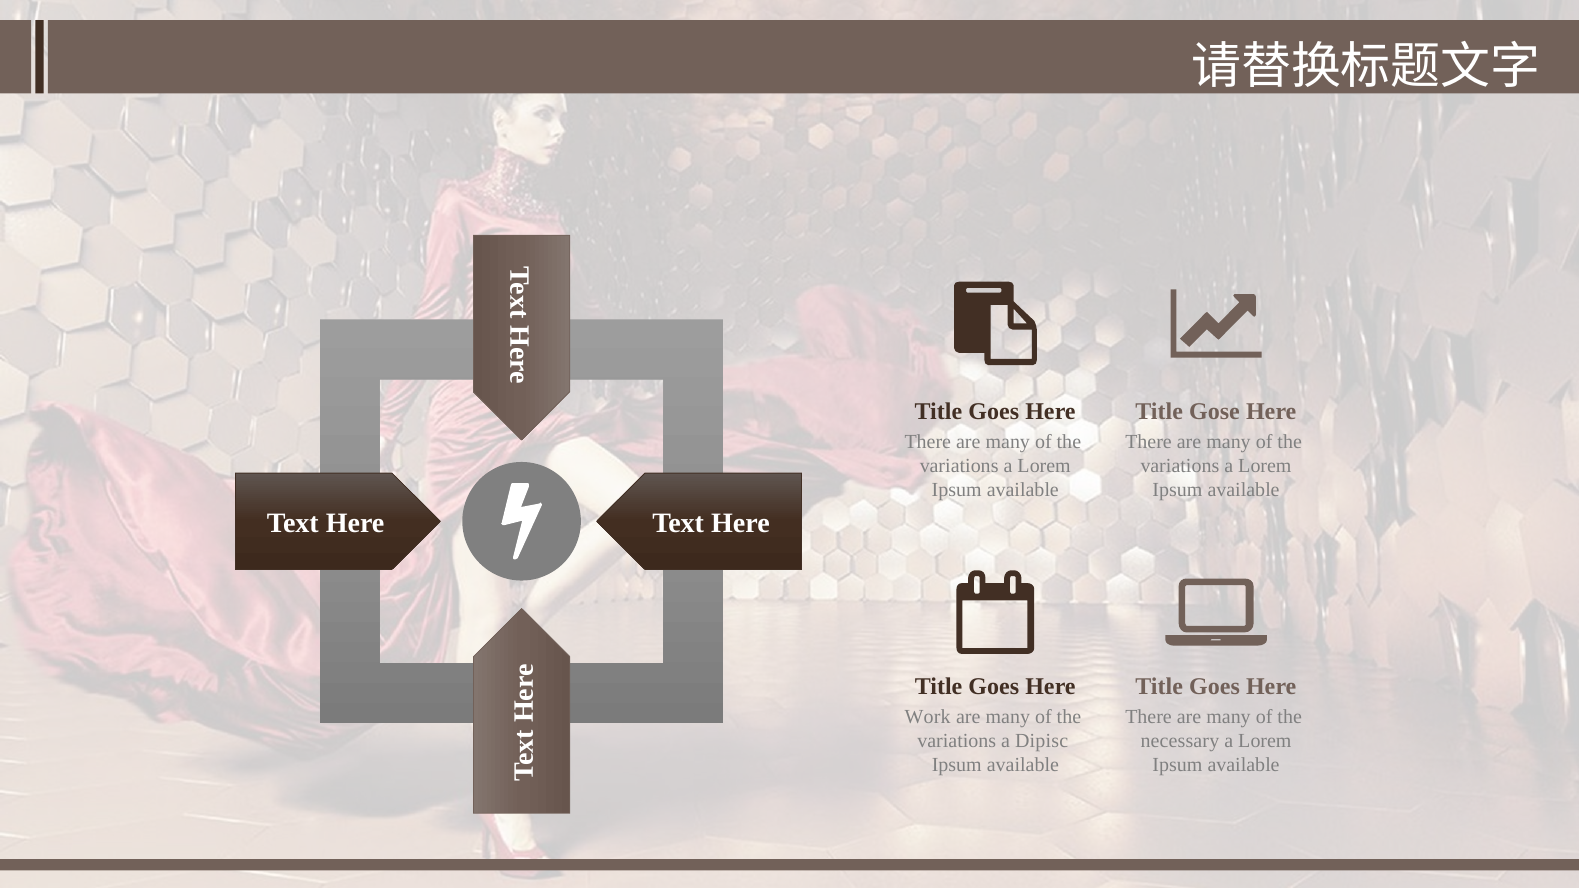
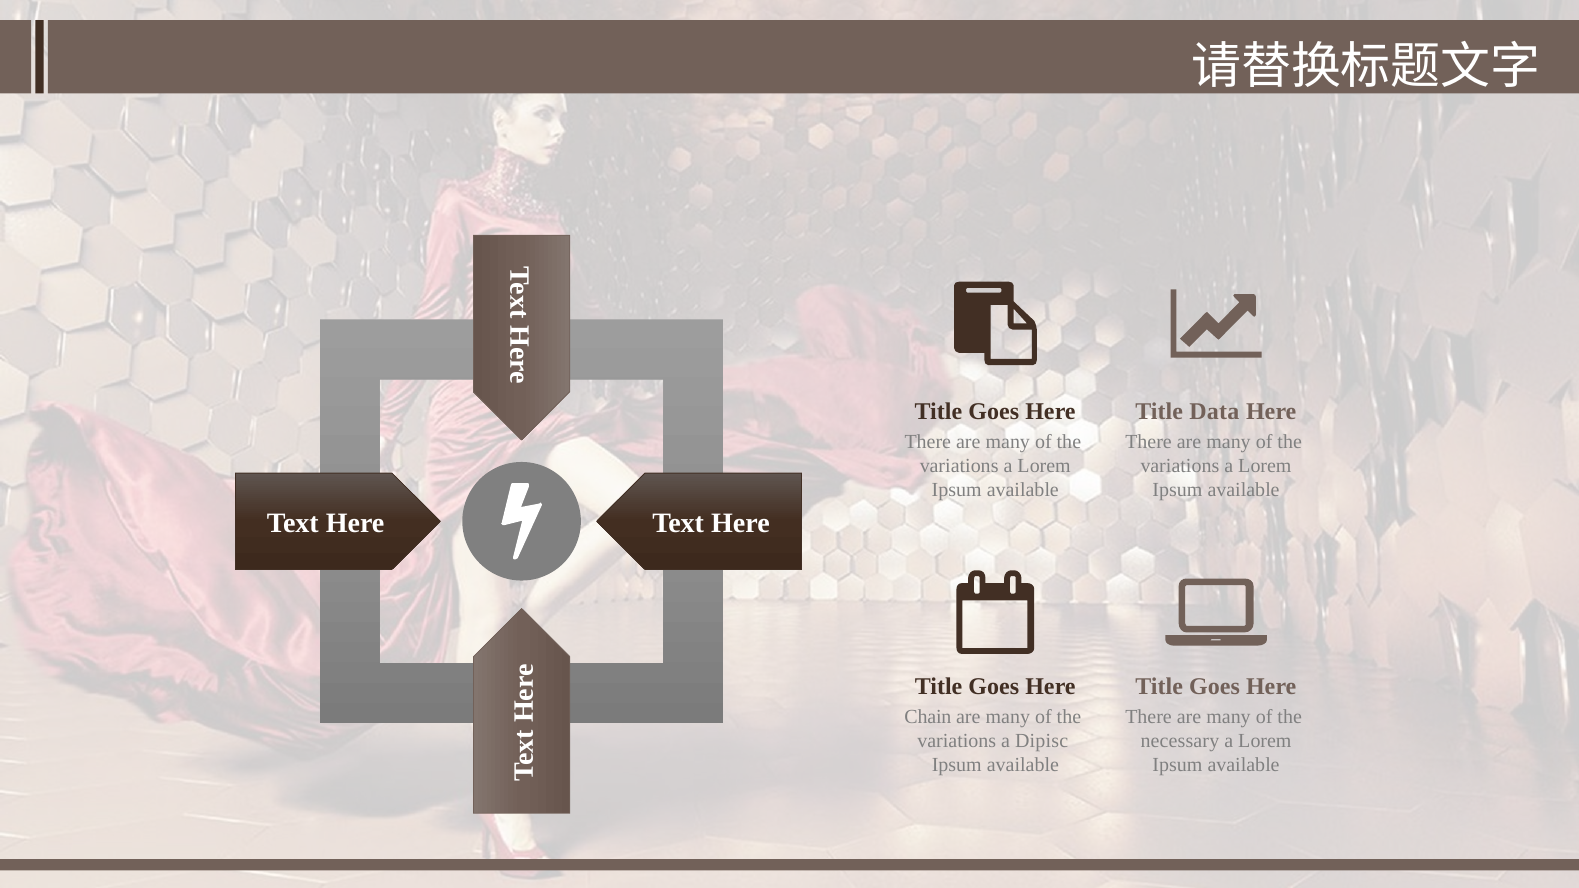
Gose: Gose -> Data
Work: Work -> Chain
